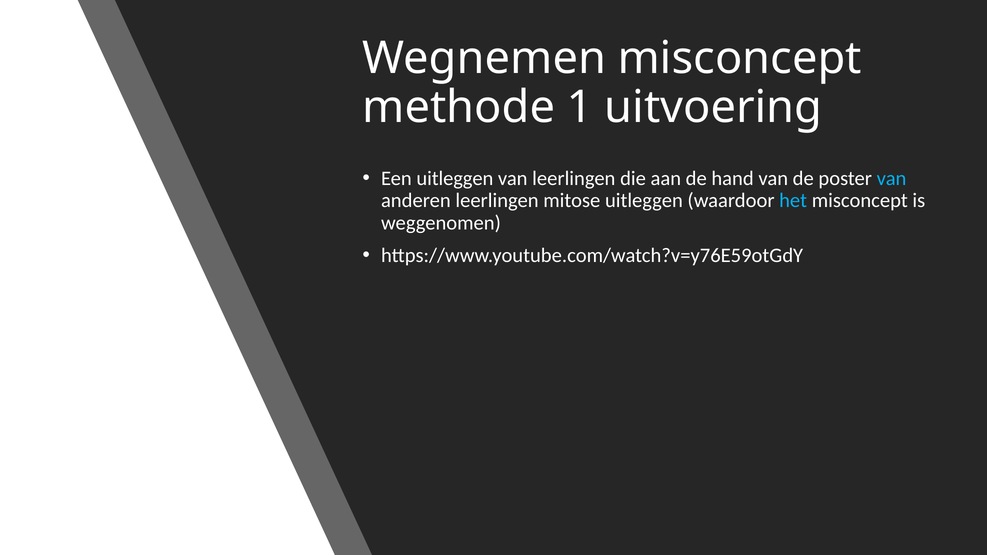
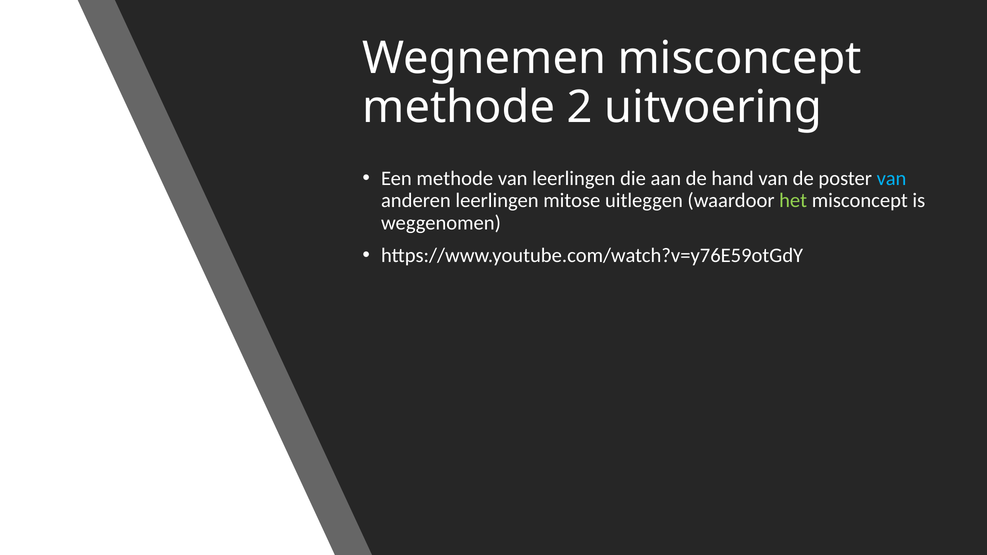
1: 1 -> 2
Een uitleggen: uitleggen -> methode
het colour: light blue -> light green
